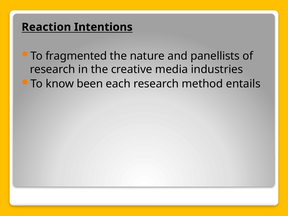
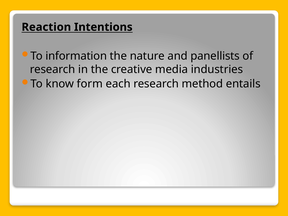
fragmented: fragmented -> information
been: been -> form
